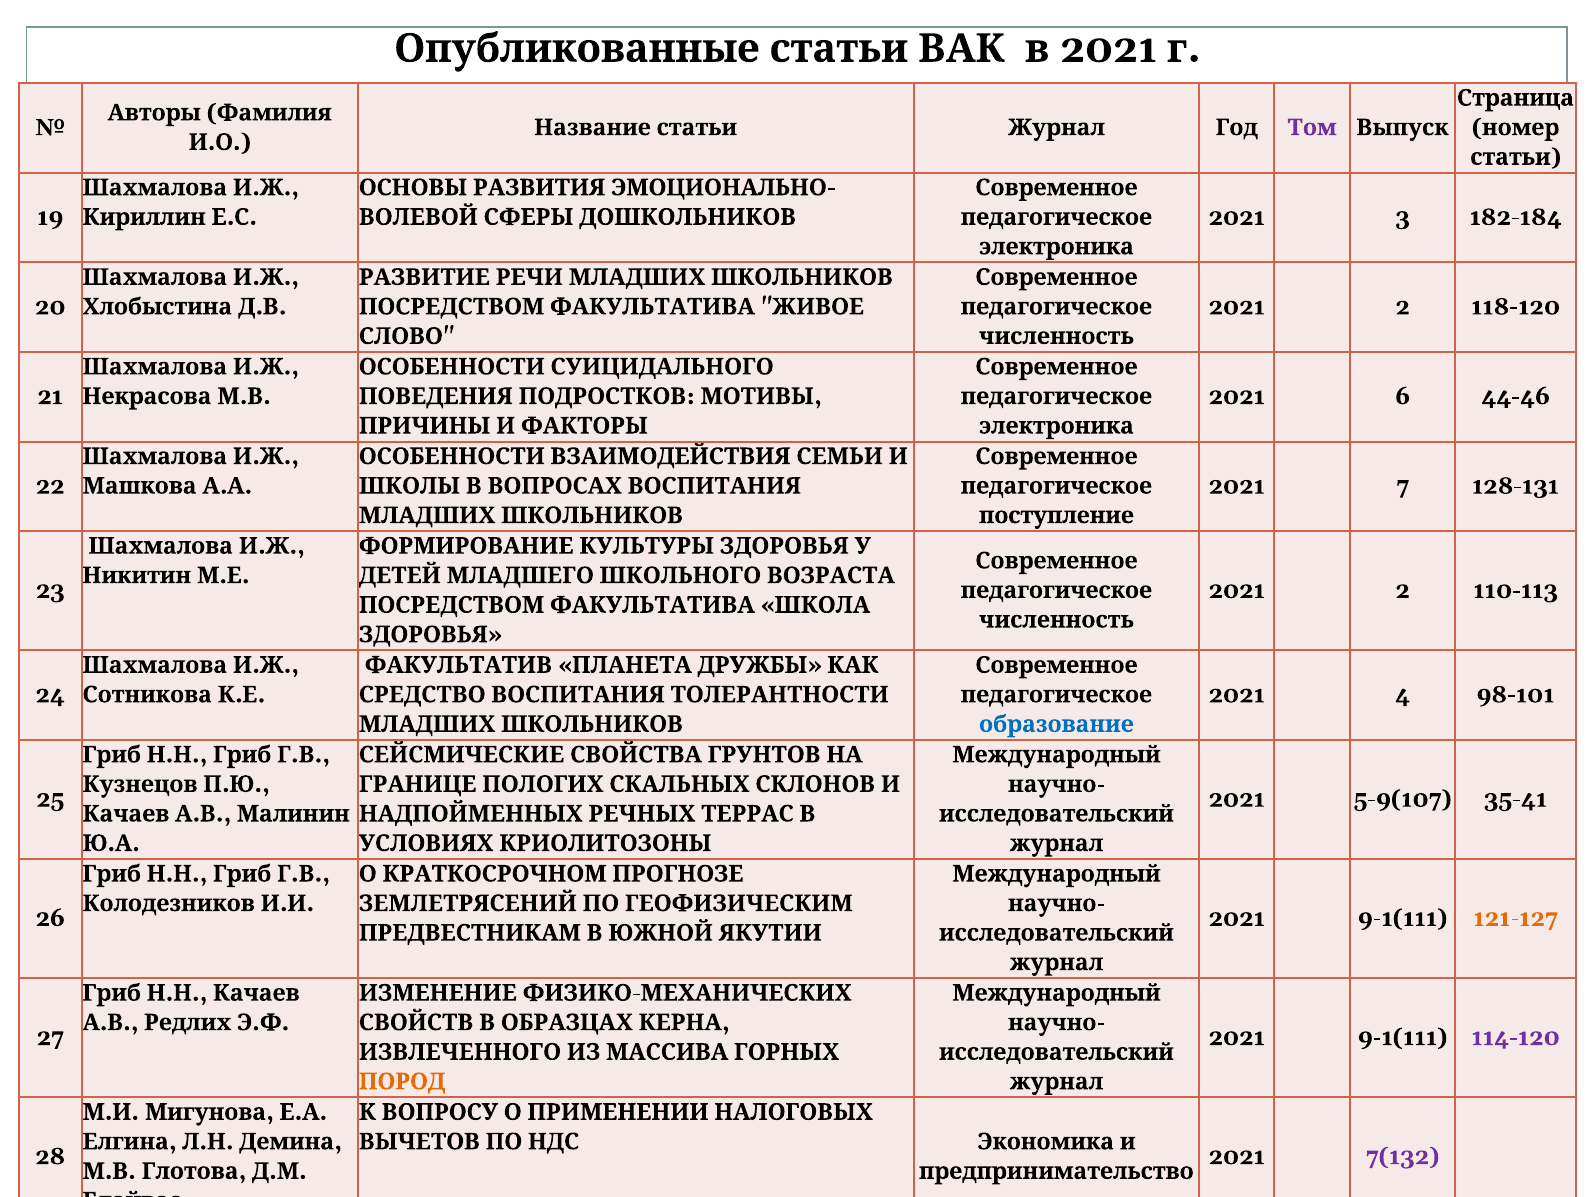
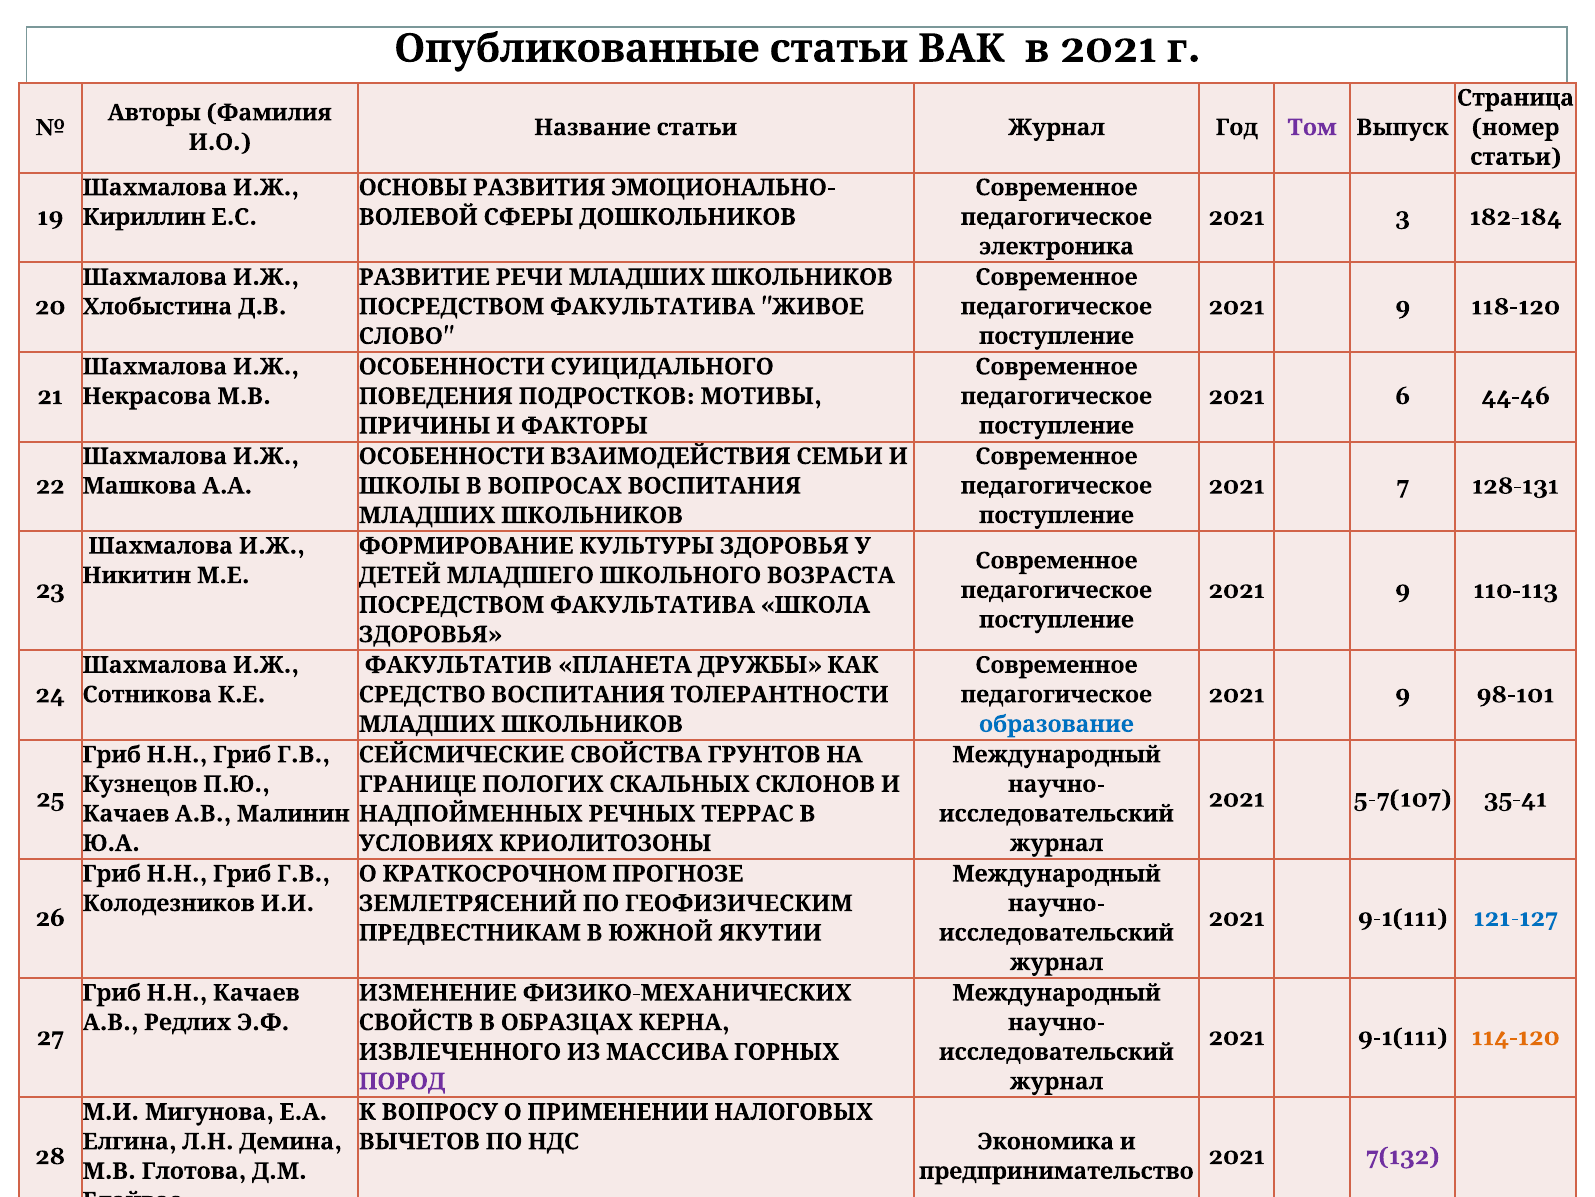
2 at (1403, 307): 2 -> 9
численность at (1056, 336): численность -> поступление
электроника at (1056, 426): электроника -> поступление
2 at (1403, 590): 2 -> 9
численность at (1056, 619): численность -> поступление
4 at (1403, 694): 4 -> 9
5-9(107: 5-9(107 -> 5-7(107
121-127 colour: orange -> blue
114-120 colour: purple -> orange
ПОРОД colour: orange -> purple
